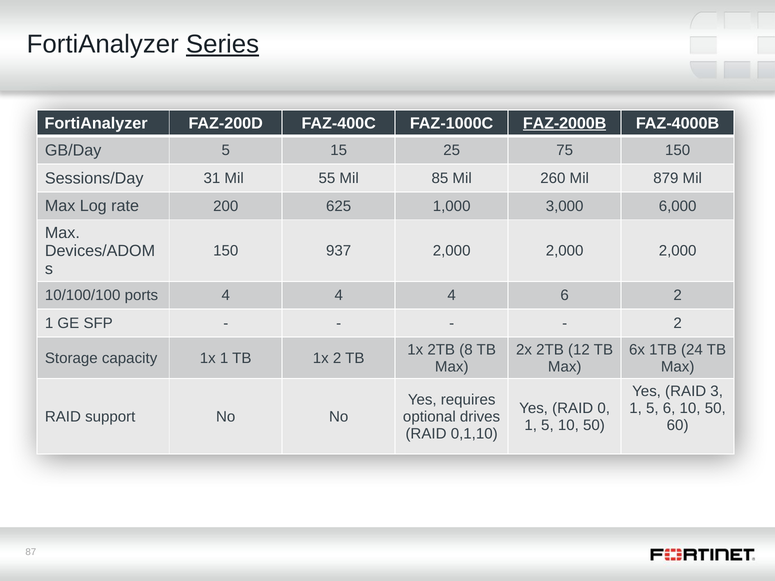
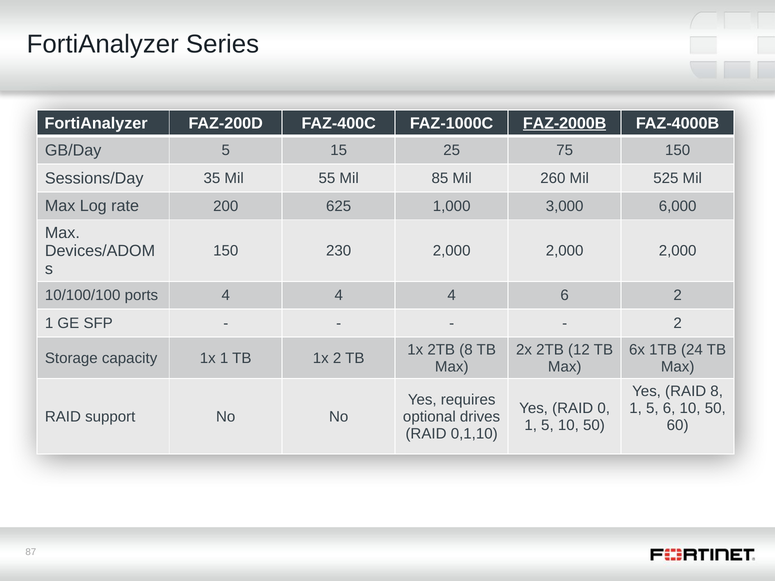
Series underline: present -> none
31: 31 -> 35
879: 879 -> 525
937: 937 -> 230
RAID 3: 3 -> 8
